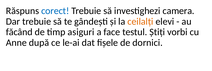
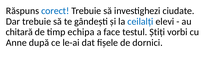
camera: camera -> ciudate
ceilalți colour: orange -> blue
făcând: făcând -> chitară
asiguri: asiguri -> echipa
